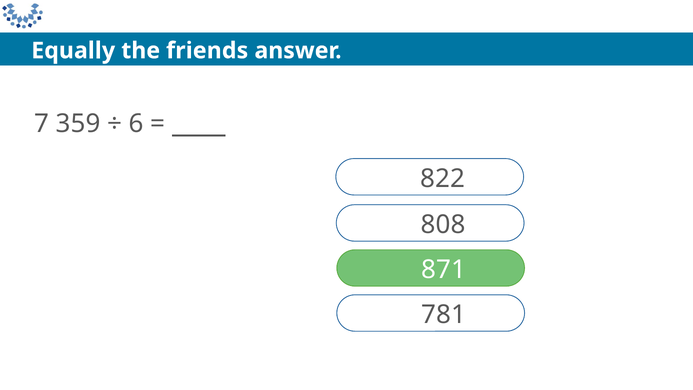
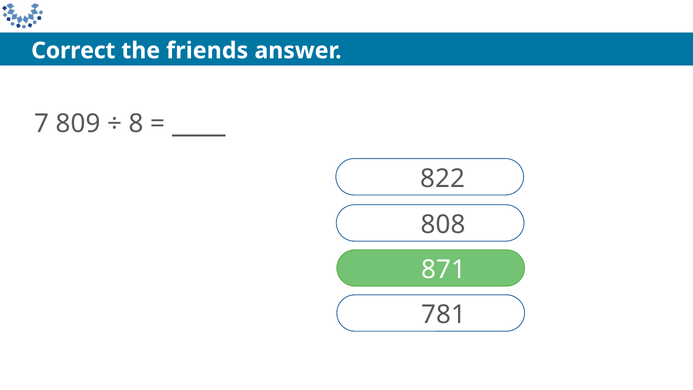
Equally: Equally -> Correct
359: 359 -> 809
6: 6 -> 8
